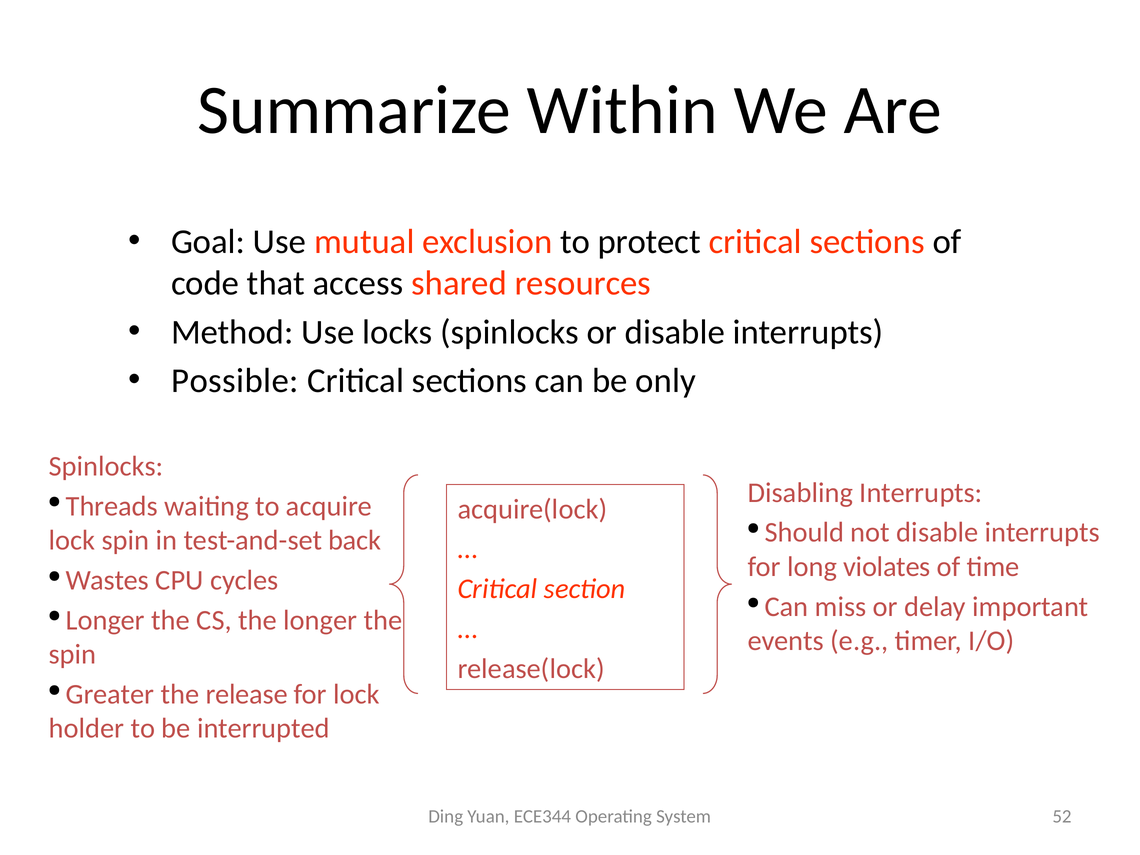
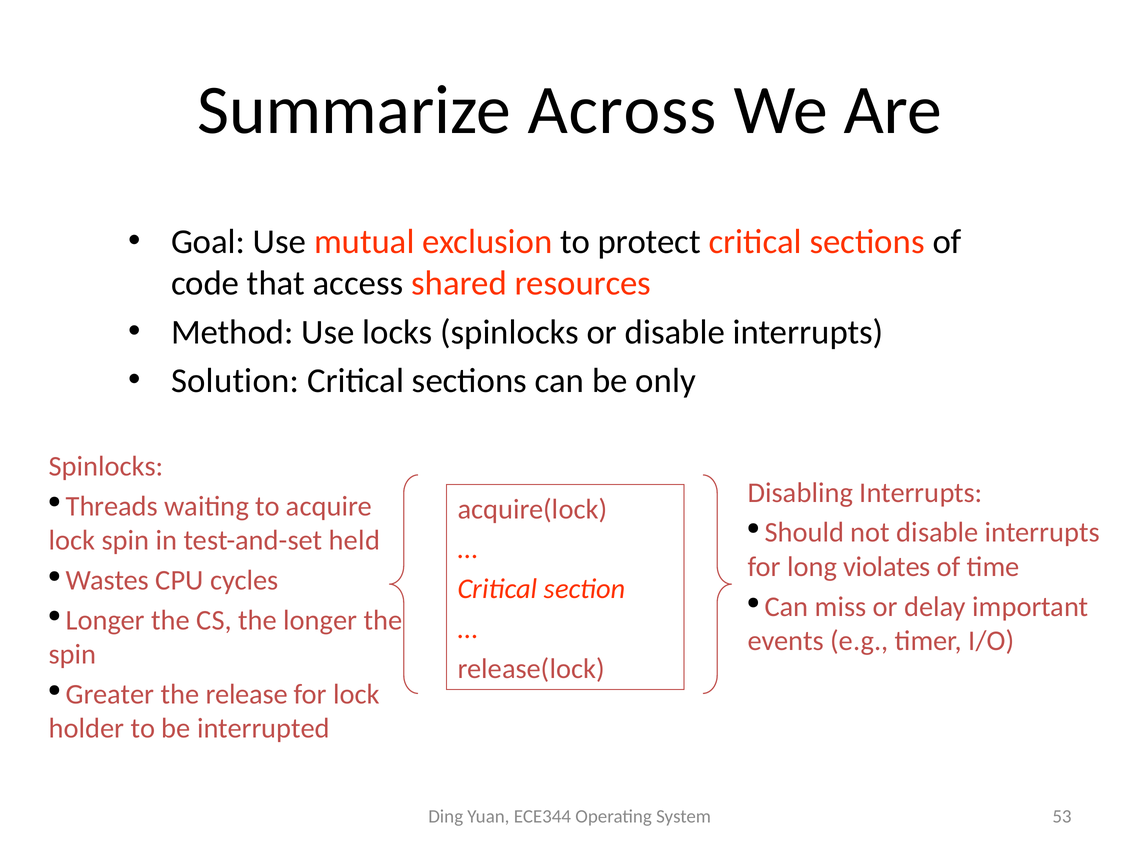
Within: Within -> Across
Possible: Possible -> Solution
back: back -> held
52: 52 -> 53
